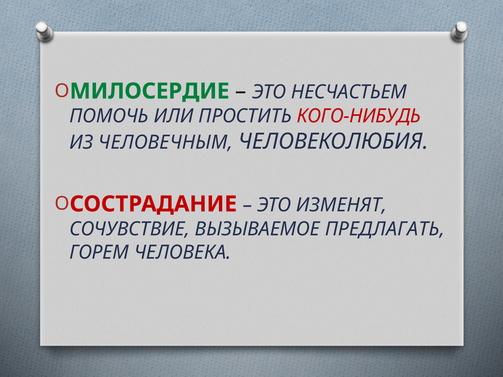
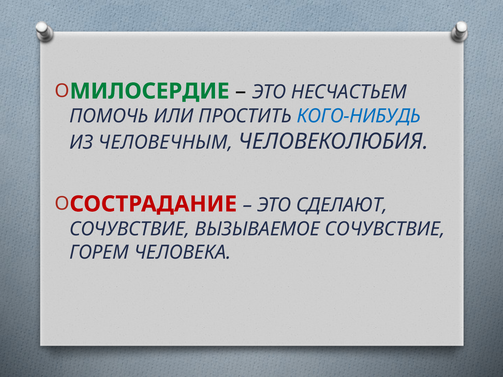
КОГО-НИБУДЬ colour: red -> blue
ИЗМЕНЯТ: ИЗМЕНЯТ -> СДЕЛАЮТ
ВЫЗЫВАЕМОЕ ПРЕДЛАГАТЬ: ПРЕДЛАГАТЬ -> СОЧУВСТВИЕ
